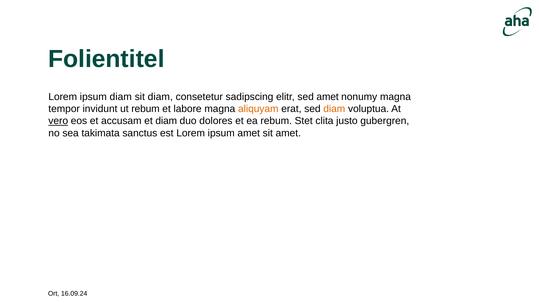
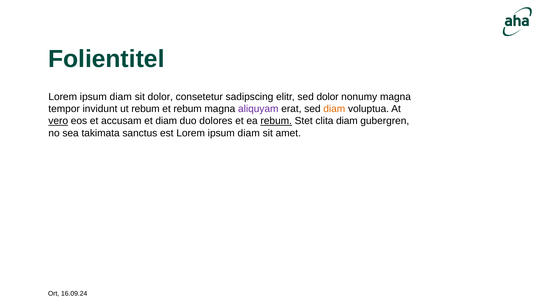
sit diam: diam -> dolor
sed amet: amet -> dolor
et labore: labore -> rebum
aliquyam colour: orange -> purple
rebum at (276, 121) underline: none -> present
clita justo: justo -> diam
est Lorem ipsum amet: amet -> diam
